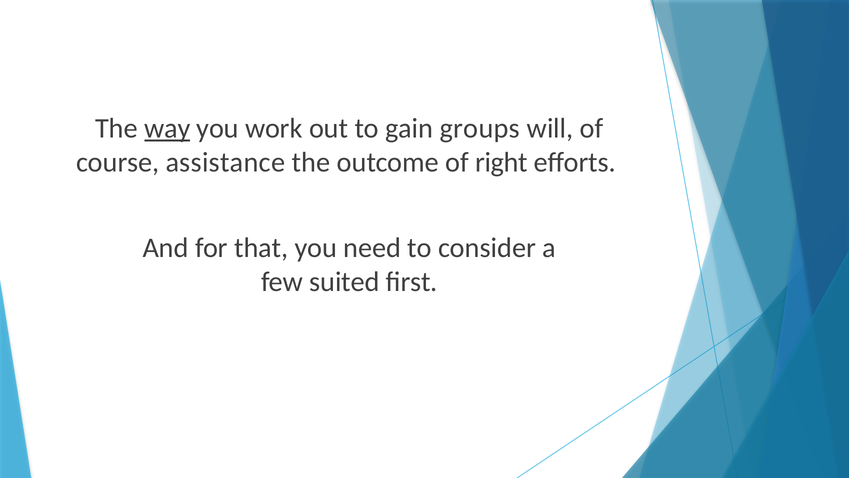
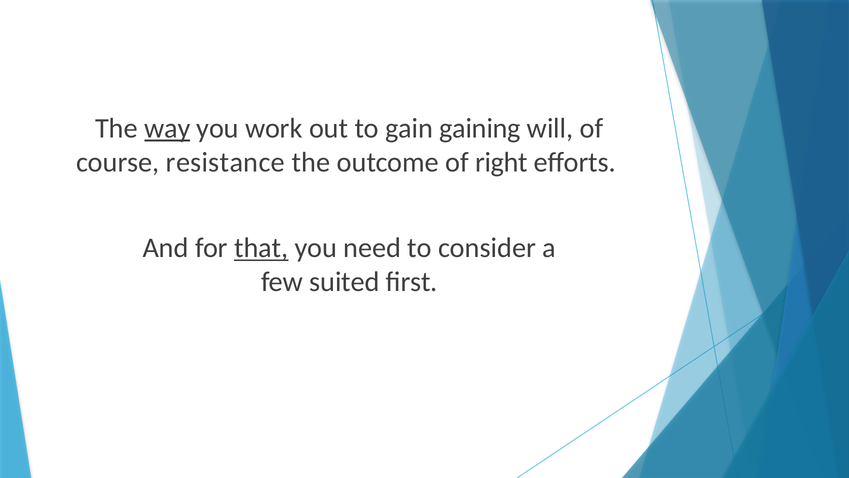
groups: groups -> gaining
assistance: assistance -> resistance
that underline: none -> present
